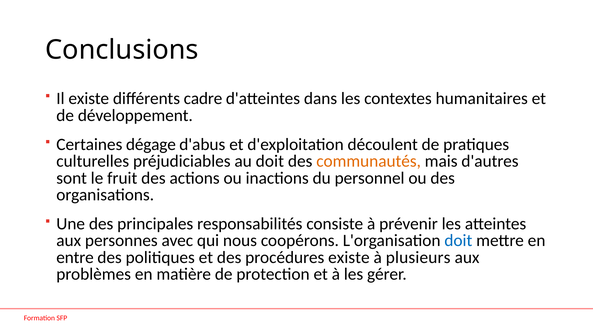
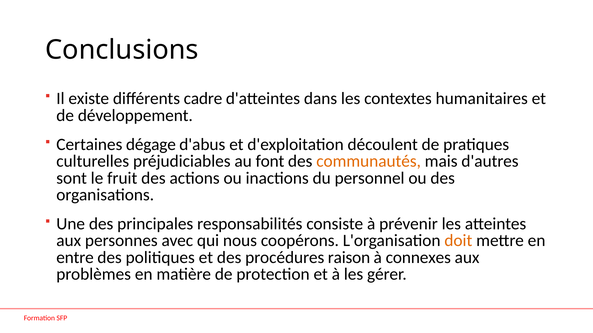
au doit: doit -> font
doit at (458, 241) colour: blue -> orange
procédures existe: existe -> raison
plusieurs: plusieurs -> connexes
